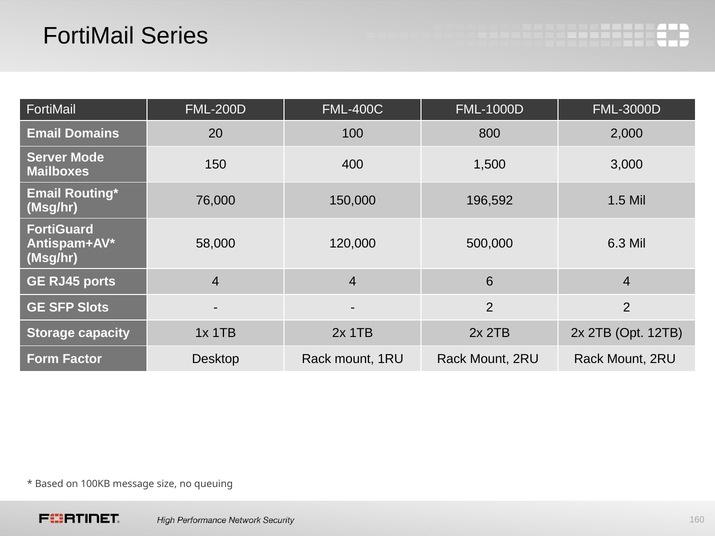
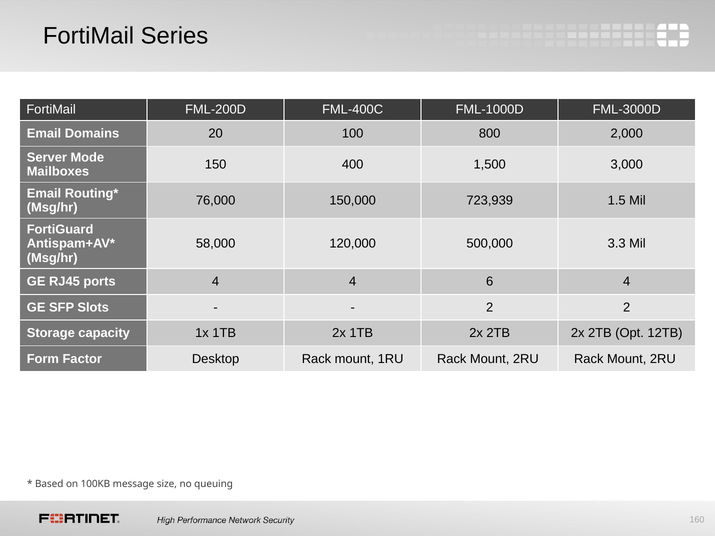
196,592: 196,592 -> 723,939
6.3: 6.3 -> 3.3
